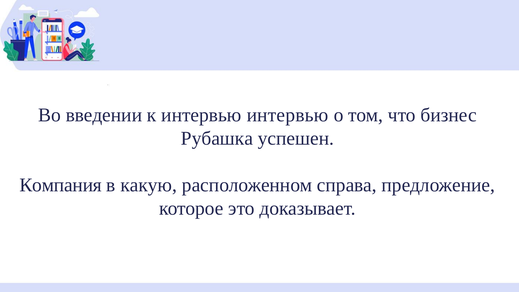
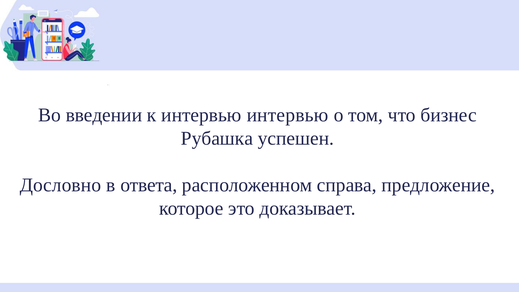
Компания: Компания -> Дословно
какую: какую -> ответа
